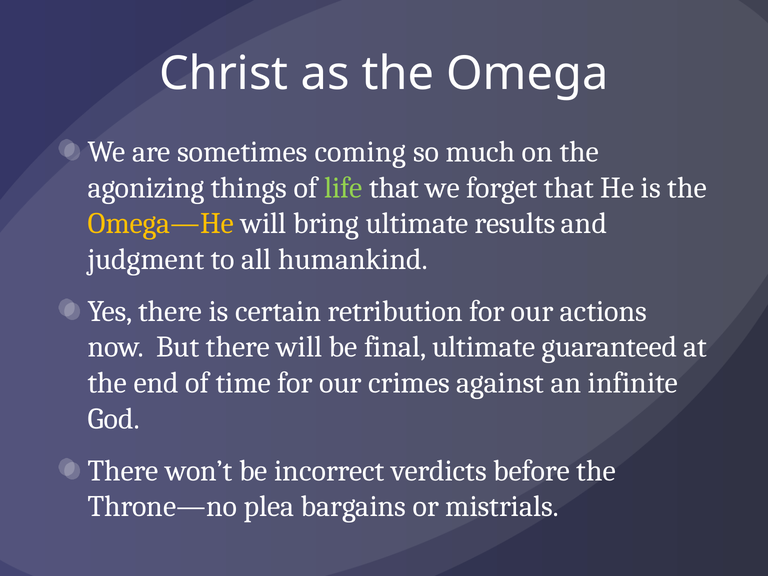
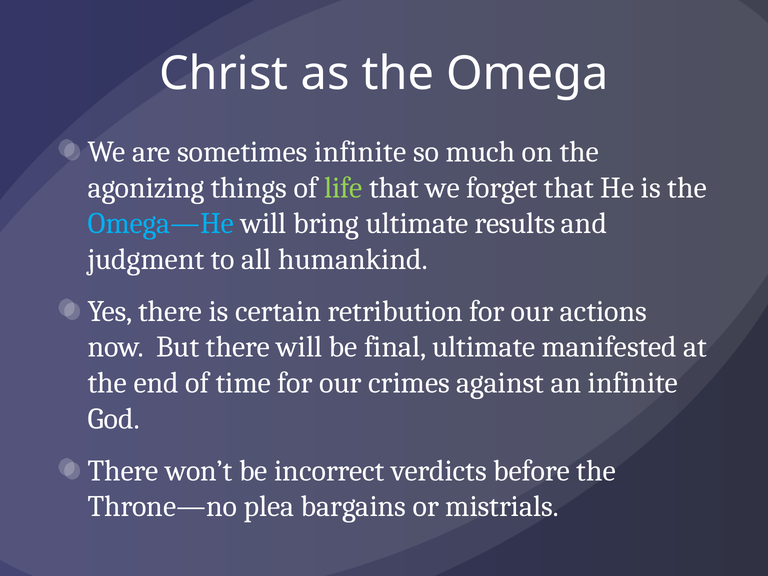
sometimes coming: coming -> infinite
Omega—He colour: yellow -> light blue
guaranteed: guaranteed -> manifested
